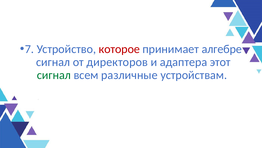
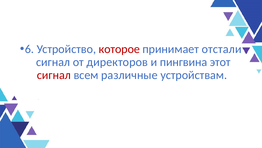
7: 7 -> 6
алгебре: алгебре -> отстали
адаптера: адаптера -> пингвина
сигнал at (54, 75) colour: green -> red
